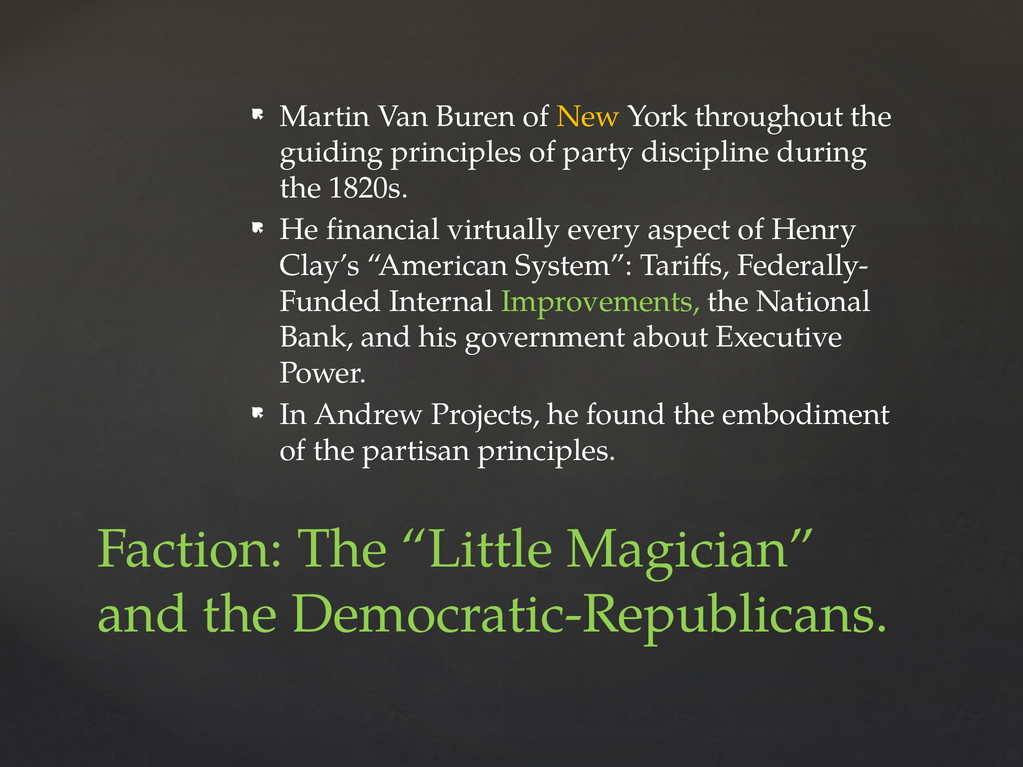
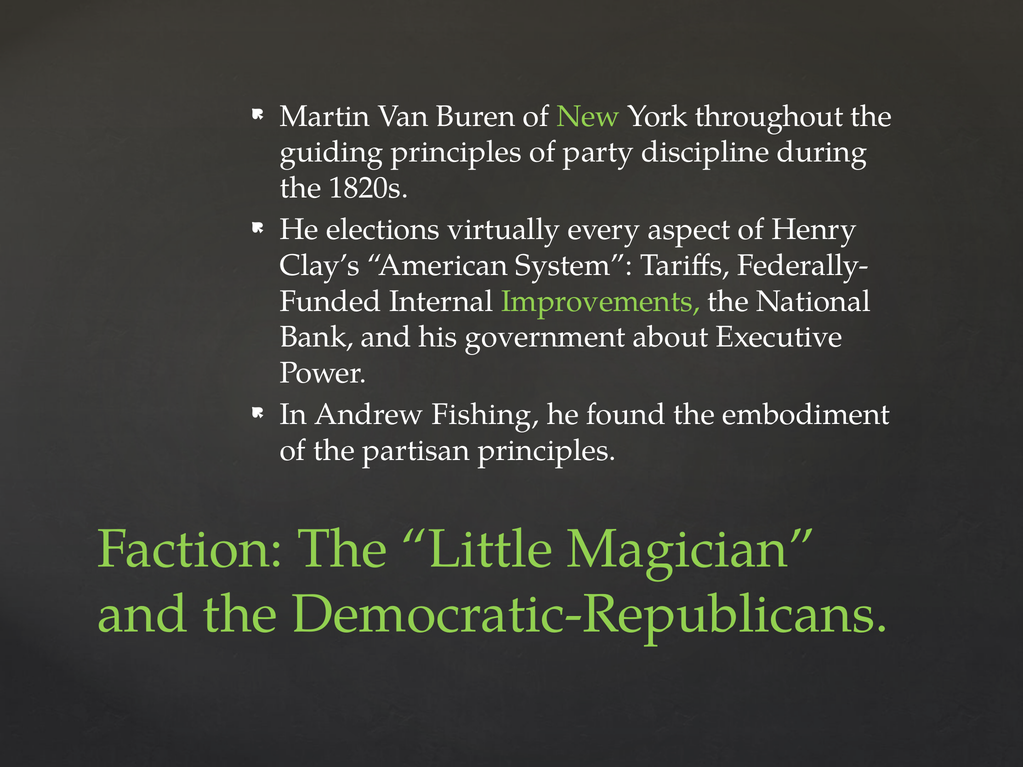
New colour: yellow -> light green
financial: financial -> elections
Projects: Projects -> Fishing
